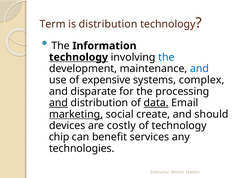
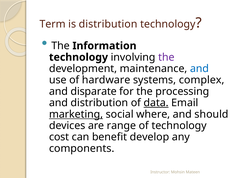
technology at (78, 57) underline: present -> none
the at (166, 57) colour: blue -> purple
expensive: expensive -> hardware
and at (58, 103) underline: present -> none
create: create -> where
costly: costly -> range
chip: chip -> cost
services: services -> develop
technologies: technologies -> components
